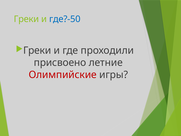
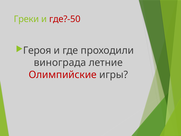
где?-50 colour: blue -> red
Греки at (37, 50): Греки -> Героя
присвоено: присвоено -> винограда
